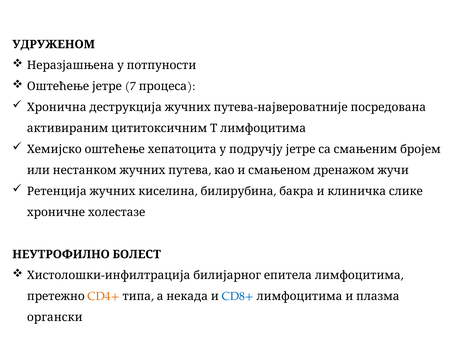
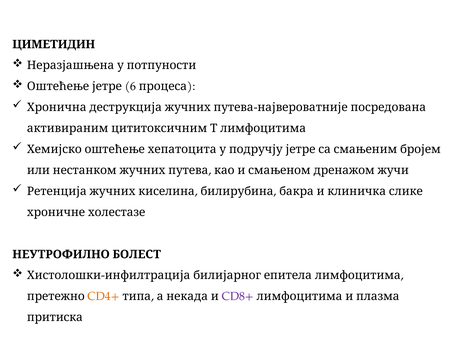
УДРУЖЕНОМ: УДРУЖЕНОМ -> ЦИМЕТИДИН
7: 7 -> 6
CD8+ colour: blue -> purple
органски: органски -> притиска
